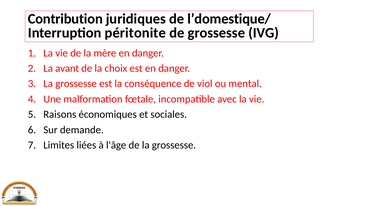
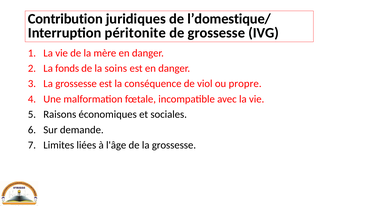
avant: avant -> fonds
choix: choix -> soins
mental: mental -> propre
